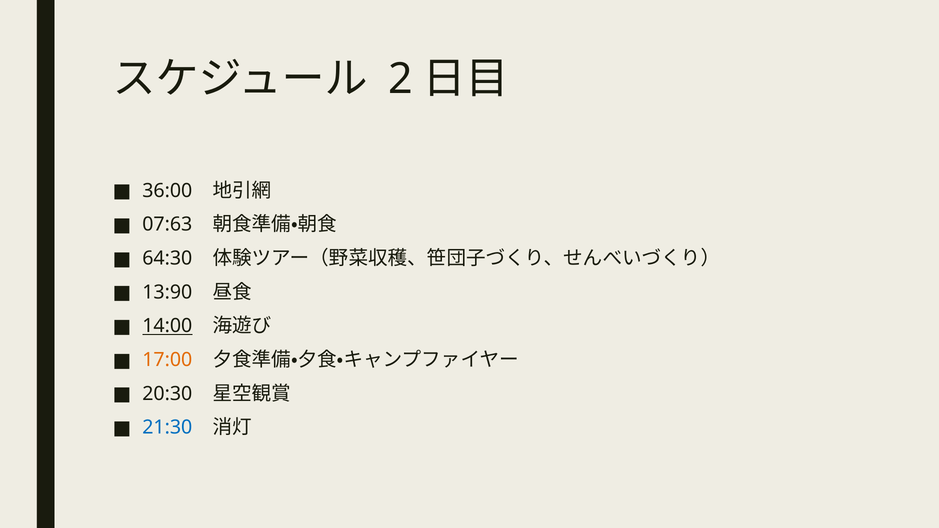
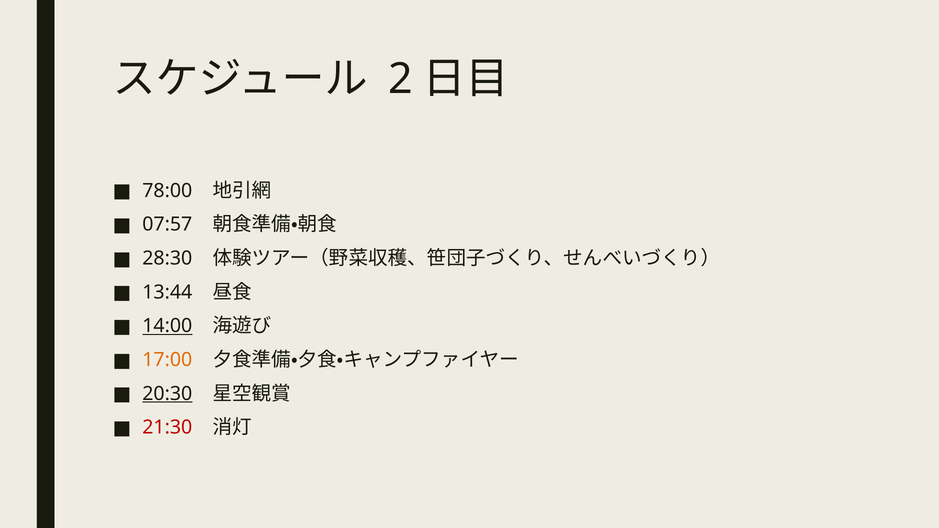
36:00: 36:00 -> 78:00
07:63: 07:63 -> 07:57
64:30: 64:30 -> 28:30
13:90: 13:90 -> 13:44
20:30 underline: none -> present
21:30 colour: blue -> red
